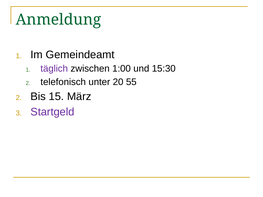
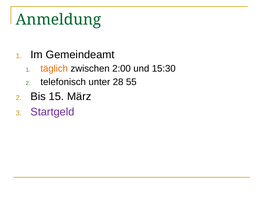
täglich colour: purple -> orange
1:00: 1:00 -> 2:00
20: 20 -> 28
